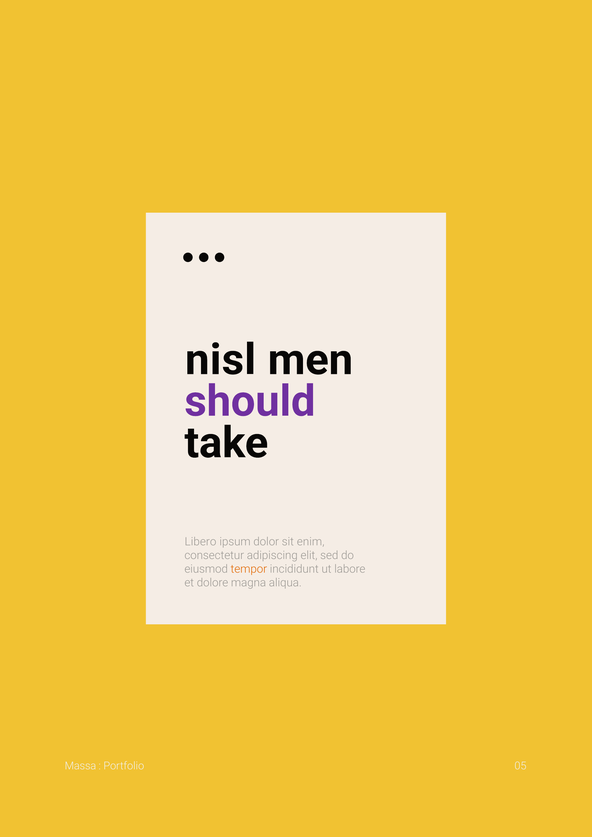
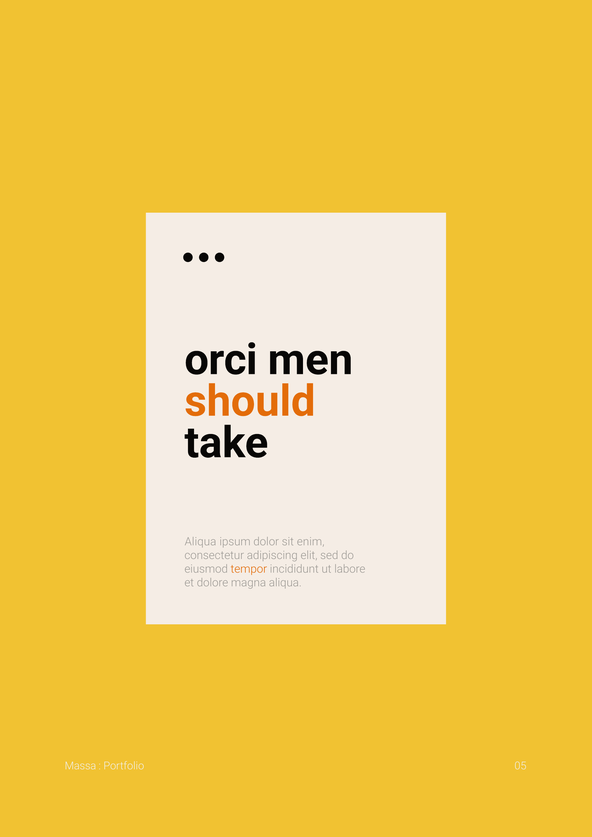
nisl: nisl -> orci
should colour: purple -> orange
Libero at (200, 542): Libero -> Aliqua
